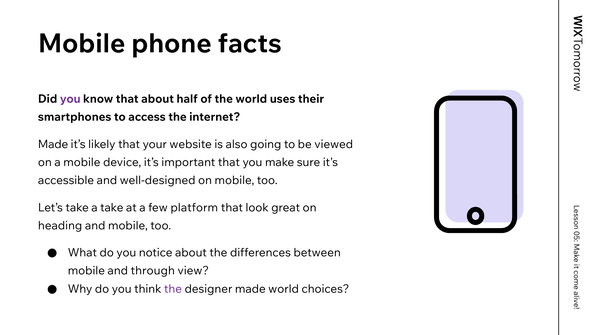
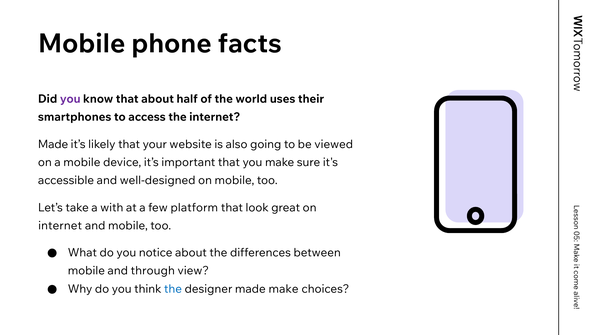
a take: take -> with
heading at (60, 226): heading -> internet
the at (173, 289) colour: purple -> blue
made world: world -> make
